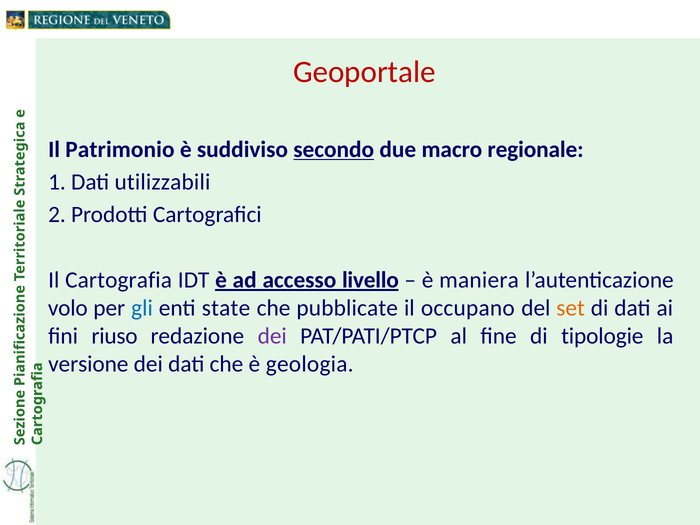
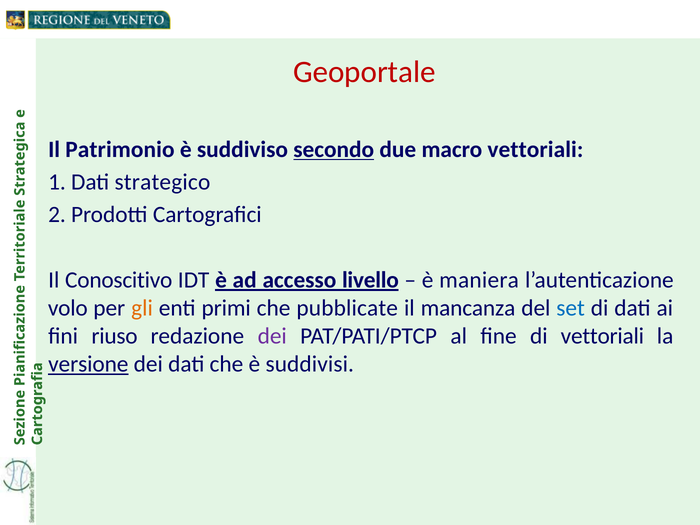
macro regionale: regionale -> vettoriali
utilizzabili: utilizzabili -> strategico
Cartografia: Cartografia -> Conoscitivo
gli colour: blue -> orange
state: state -> primi
occupano: occupano -> mancanza
set colour: orange -> blue
di tipologie: tipologie -> vettoriali
versione underline: none -> present
geologia: geologia -> suddivisi
